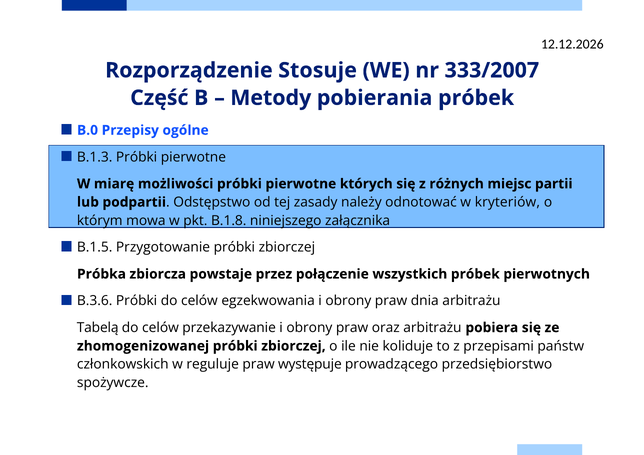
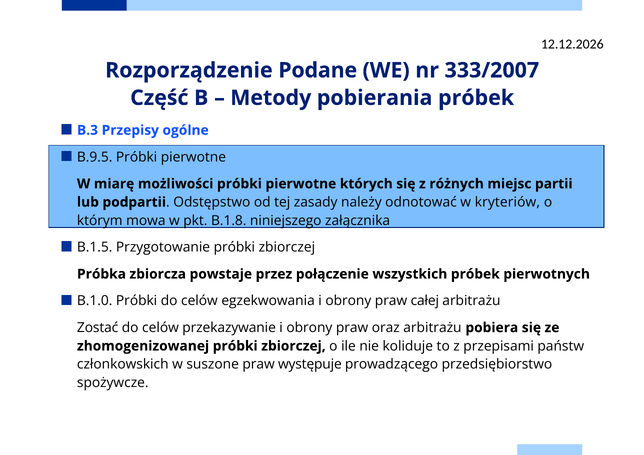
Stosuje: Stosuje -> Podane
B.0: B.0 -> B.3
B.1.3: B.1.3 -> B.9.5
B.3.6: B.3.6 -> B.1.0
dnia: dnia -> całej
Tabelą: Tabelą -> Zostać
reguluje: reguluje -> suszone
